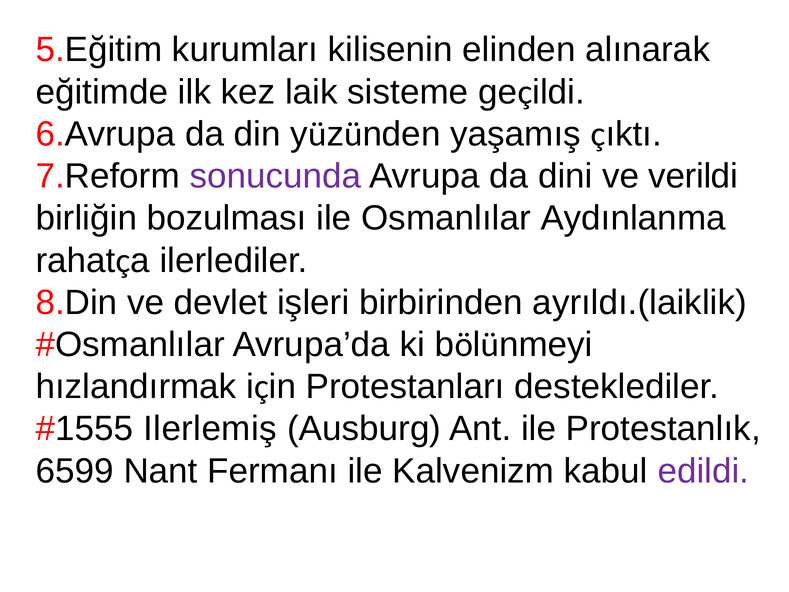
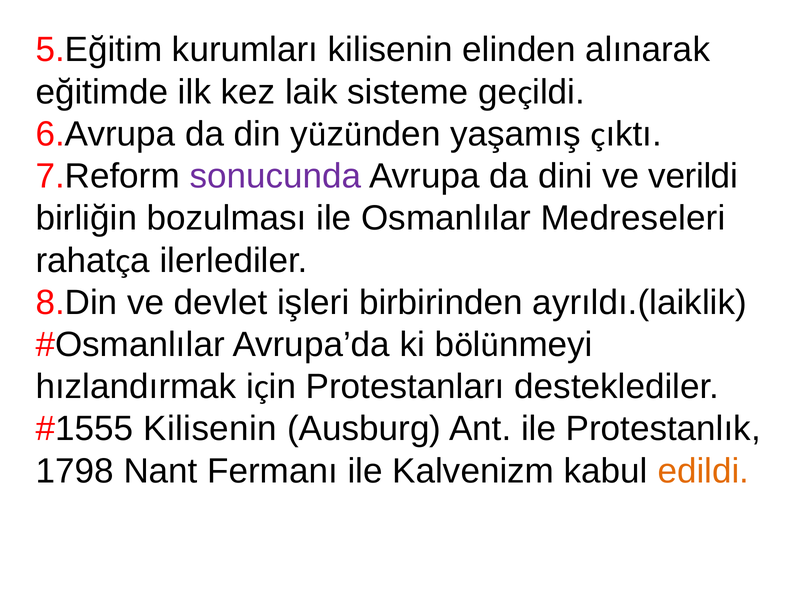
Aydınlanma: Aydınlanma -> Medreseleri
Ilerlemiş at (210, 429): Ilerlemiş -> Kilisenin
6599: 6599 -> 1798
edildi colour: purple -> orange
